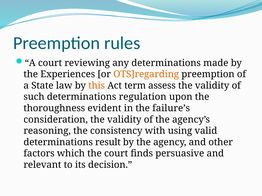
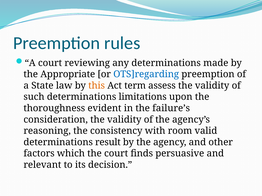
Experiences: Experiences -> Appropriate
OTS]regarding colour: orange -> blue
regulation: regulation -> limitations
using: using -> room
